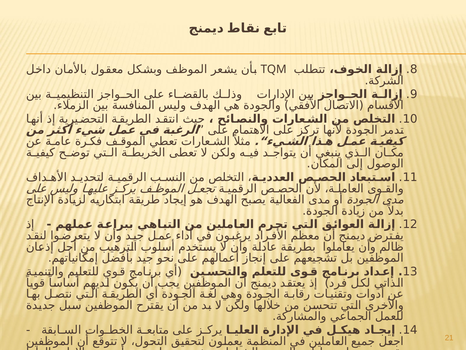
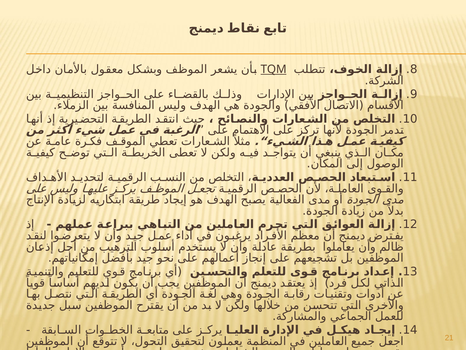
TQM at (274, 69) underline: none -> present
